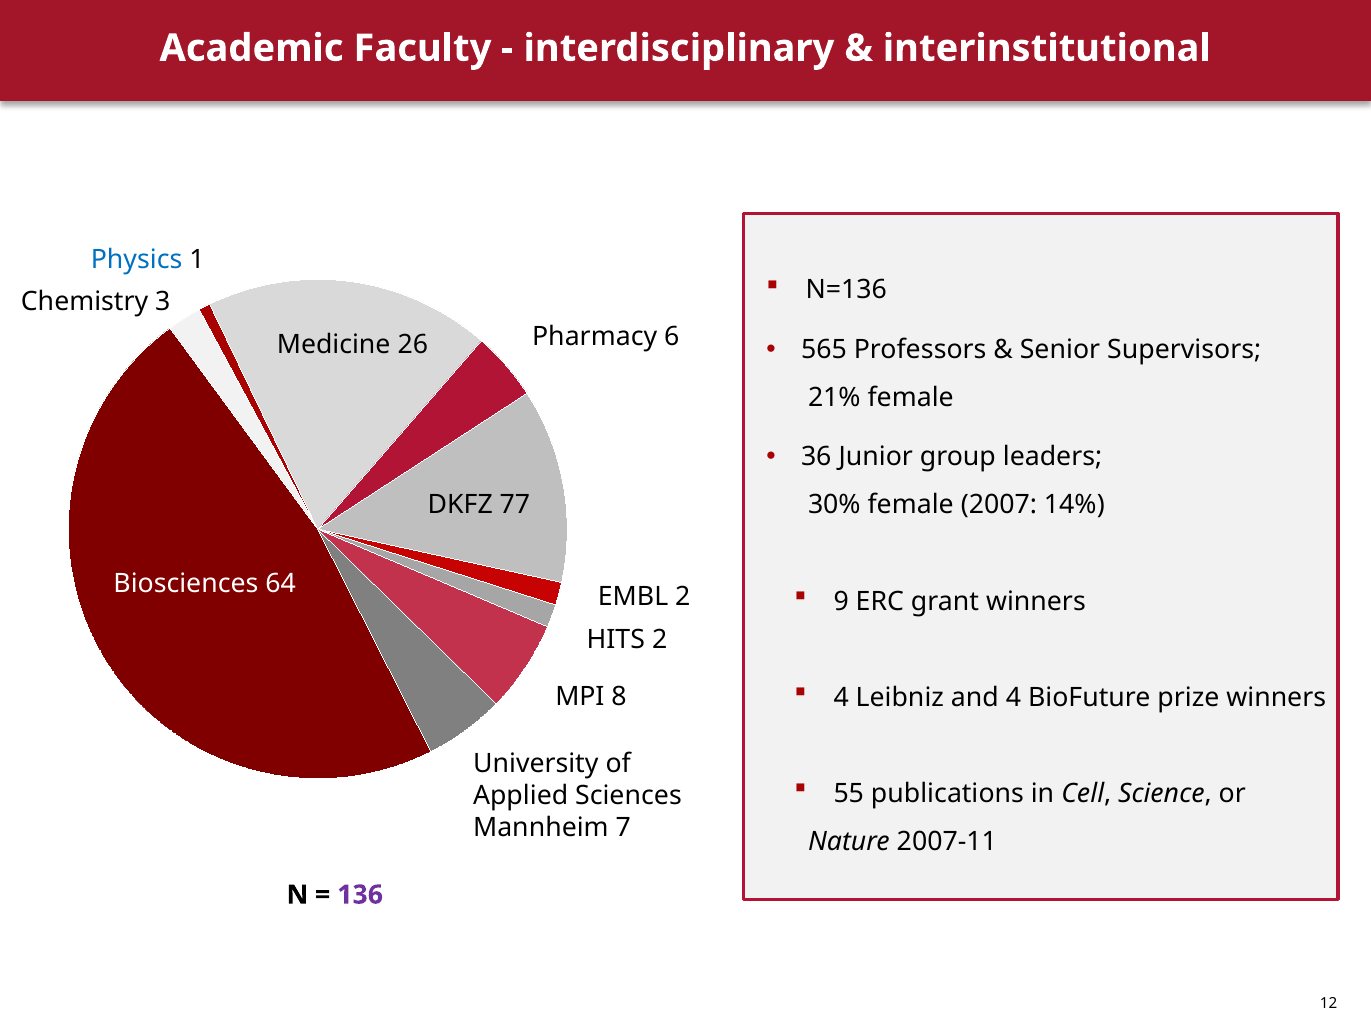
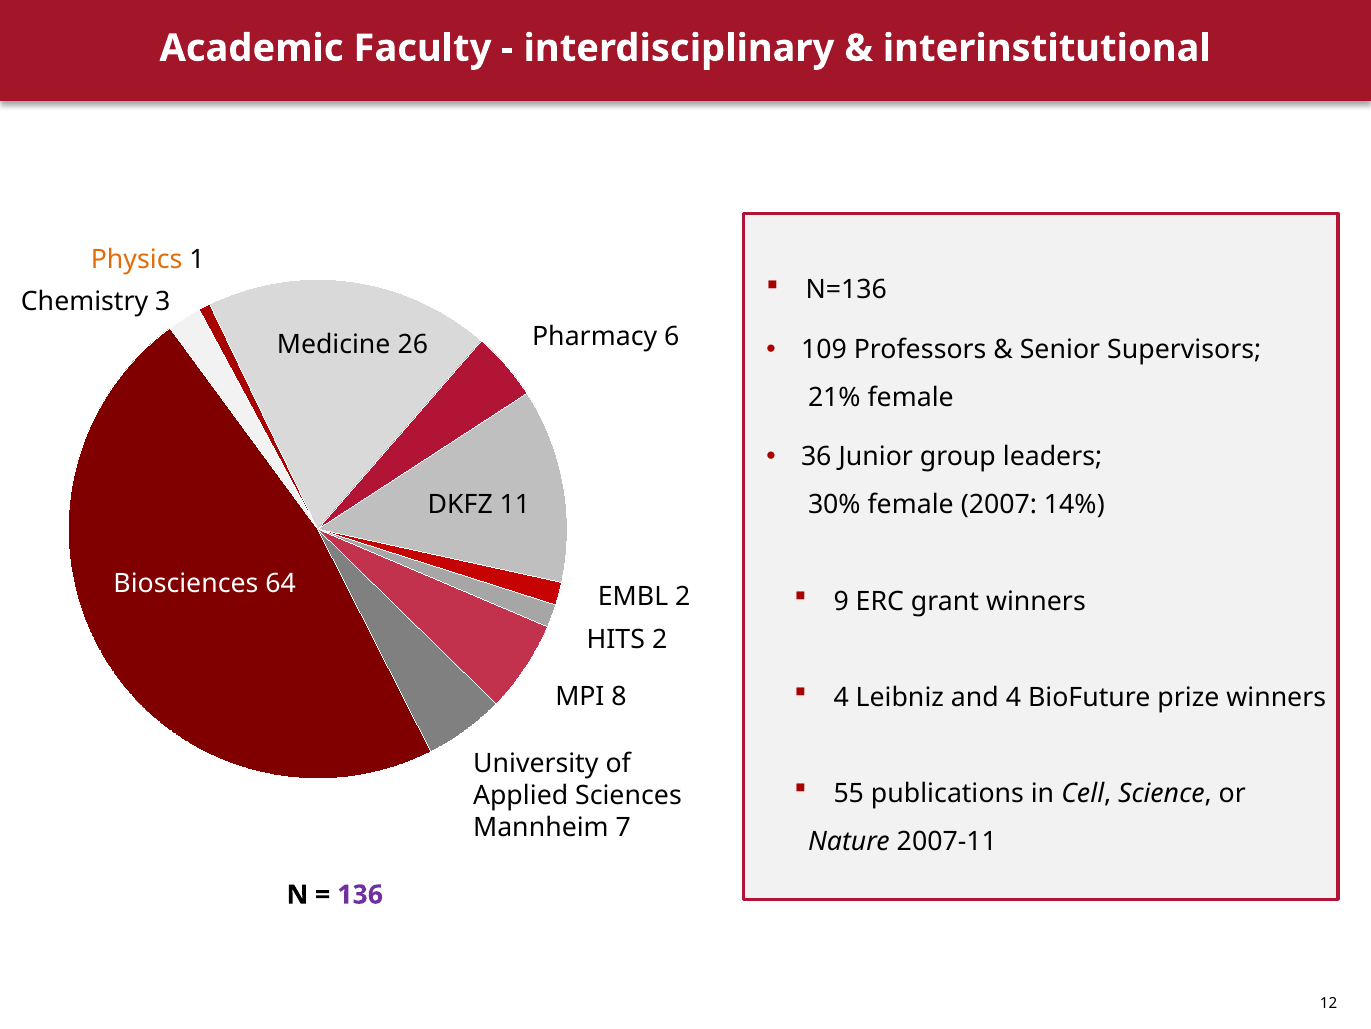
Physics colour: blue -> orange
565: 565 -> 109
77: 77 -> 11
